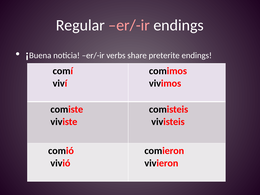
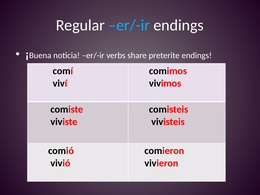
er/-ir at (129, 25) colour: pink -> light blue
